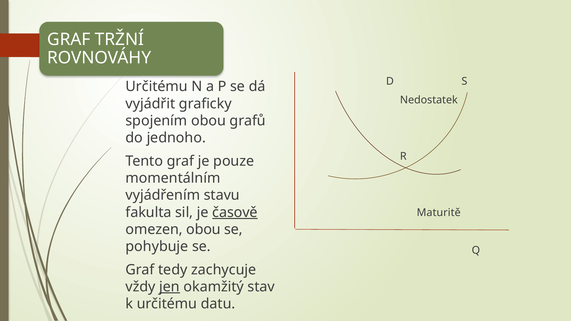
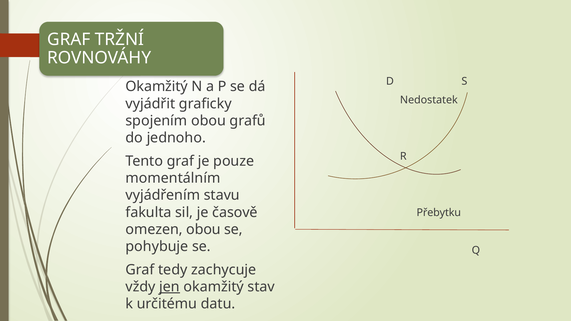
Určitému at (157, 87): Určitému -> Okamžitý
časově underline: present -> none
Maturitě: Maturitě -> Přebytku
